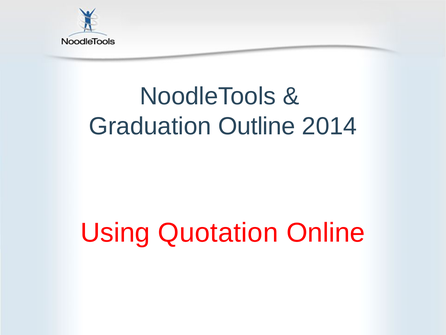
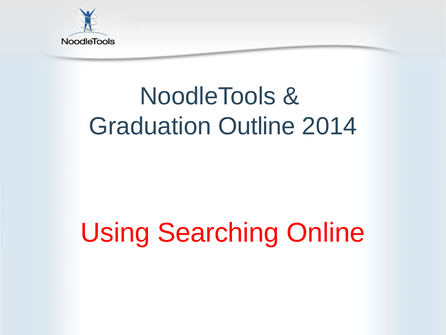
Quotation: Quotation -> Searching
